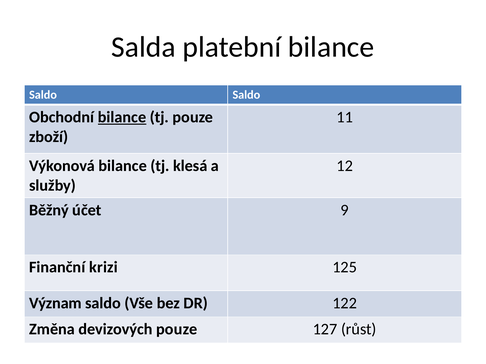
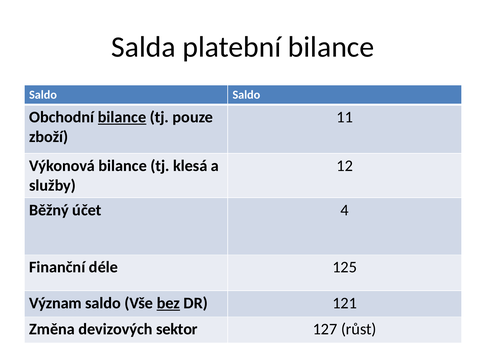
9: 9 -> 4
krizi: krizi -> déle
bez underline: none -> present
122: 122 -> 121
devizových pouze: pouze -> sektor
